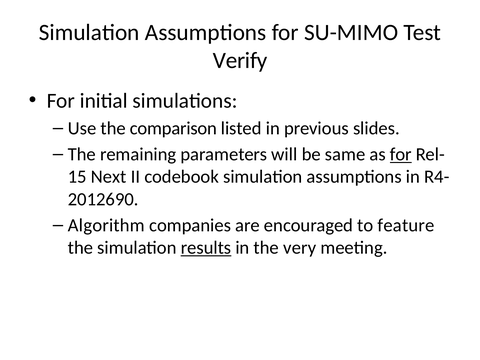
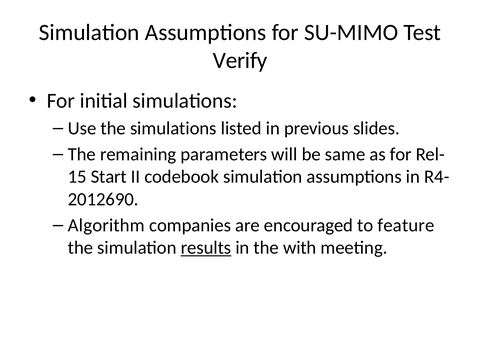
the comparison: comparison -> simulations
for at (401, 154) underline: present -> none
Next: Next -> Start
very: very -> with
